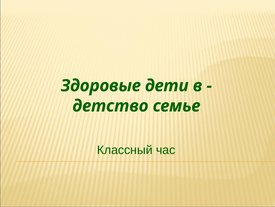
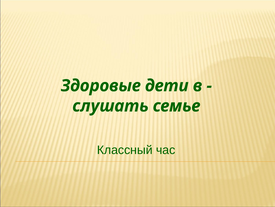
детство: детство -> слушать
